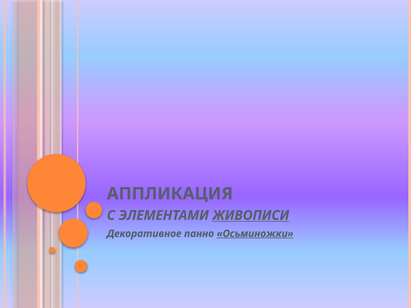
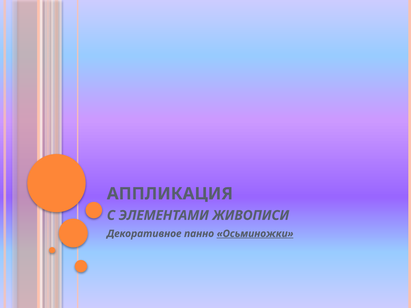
ЖИВОПИСИ underline: present -> none
